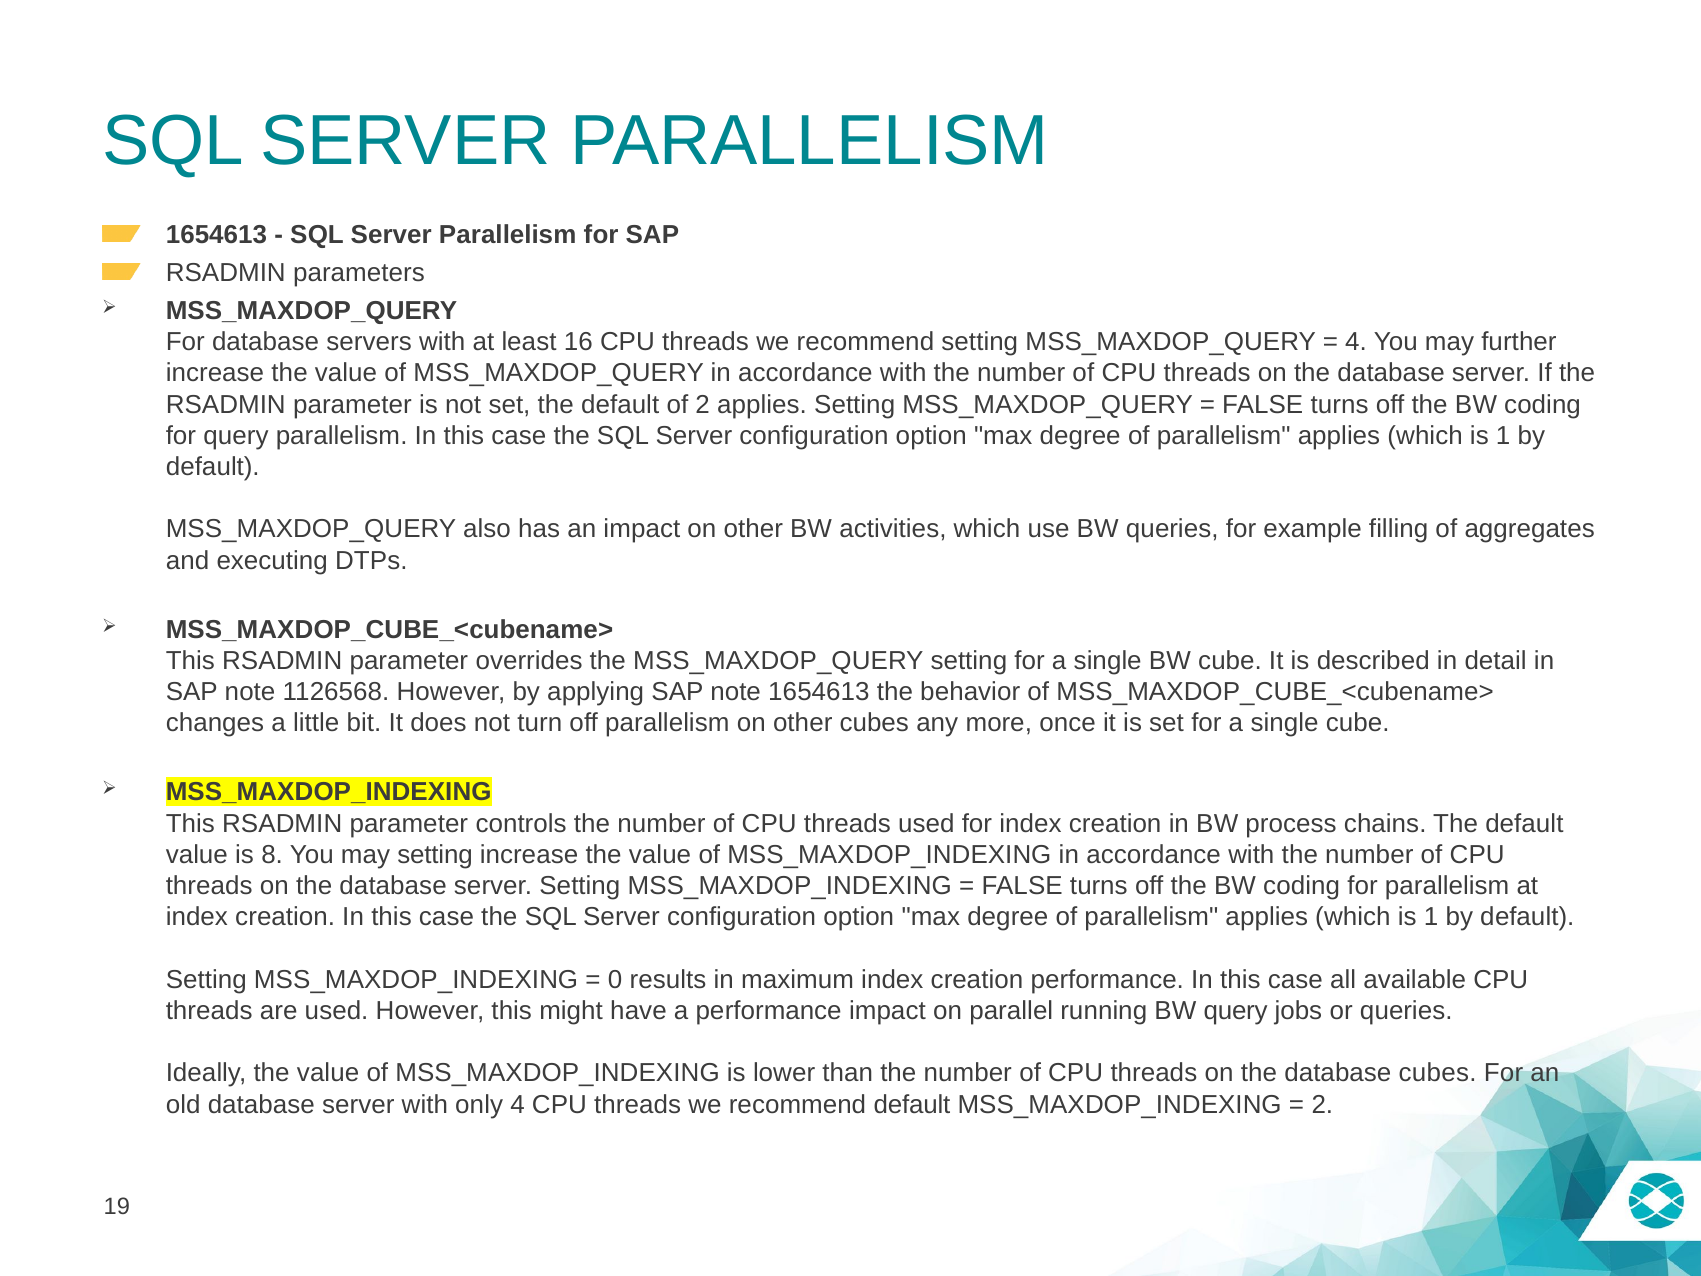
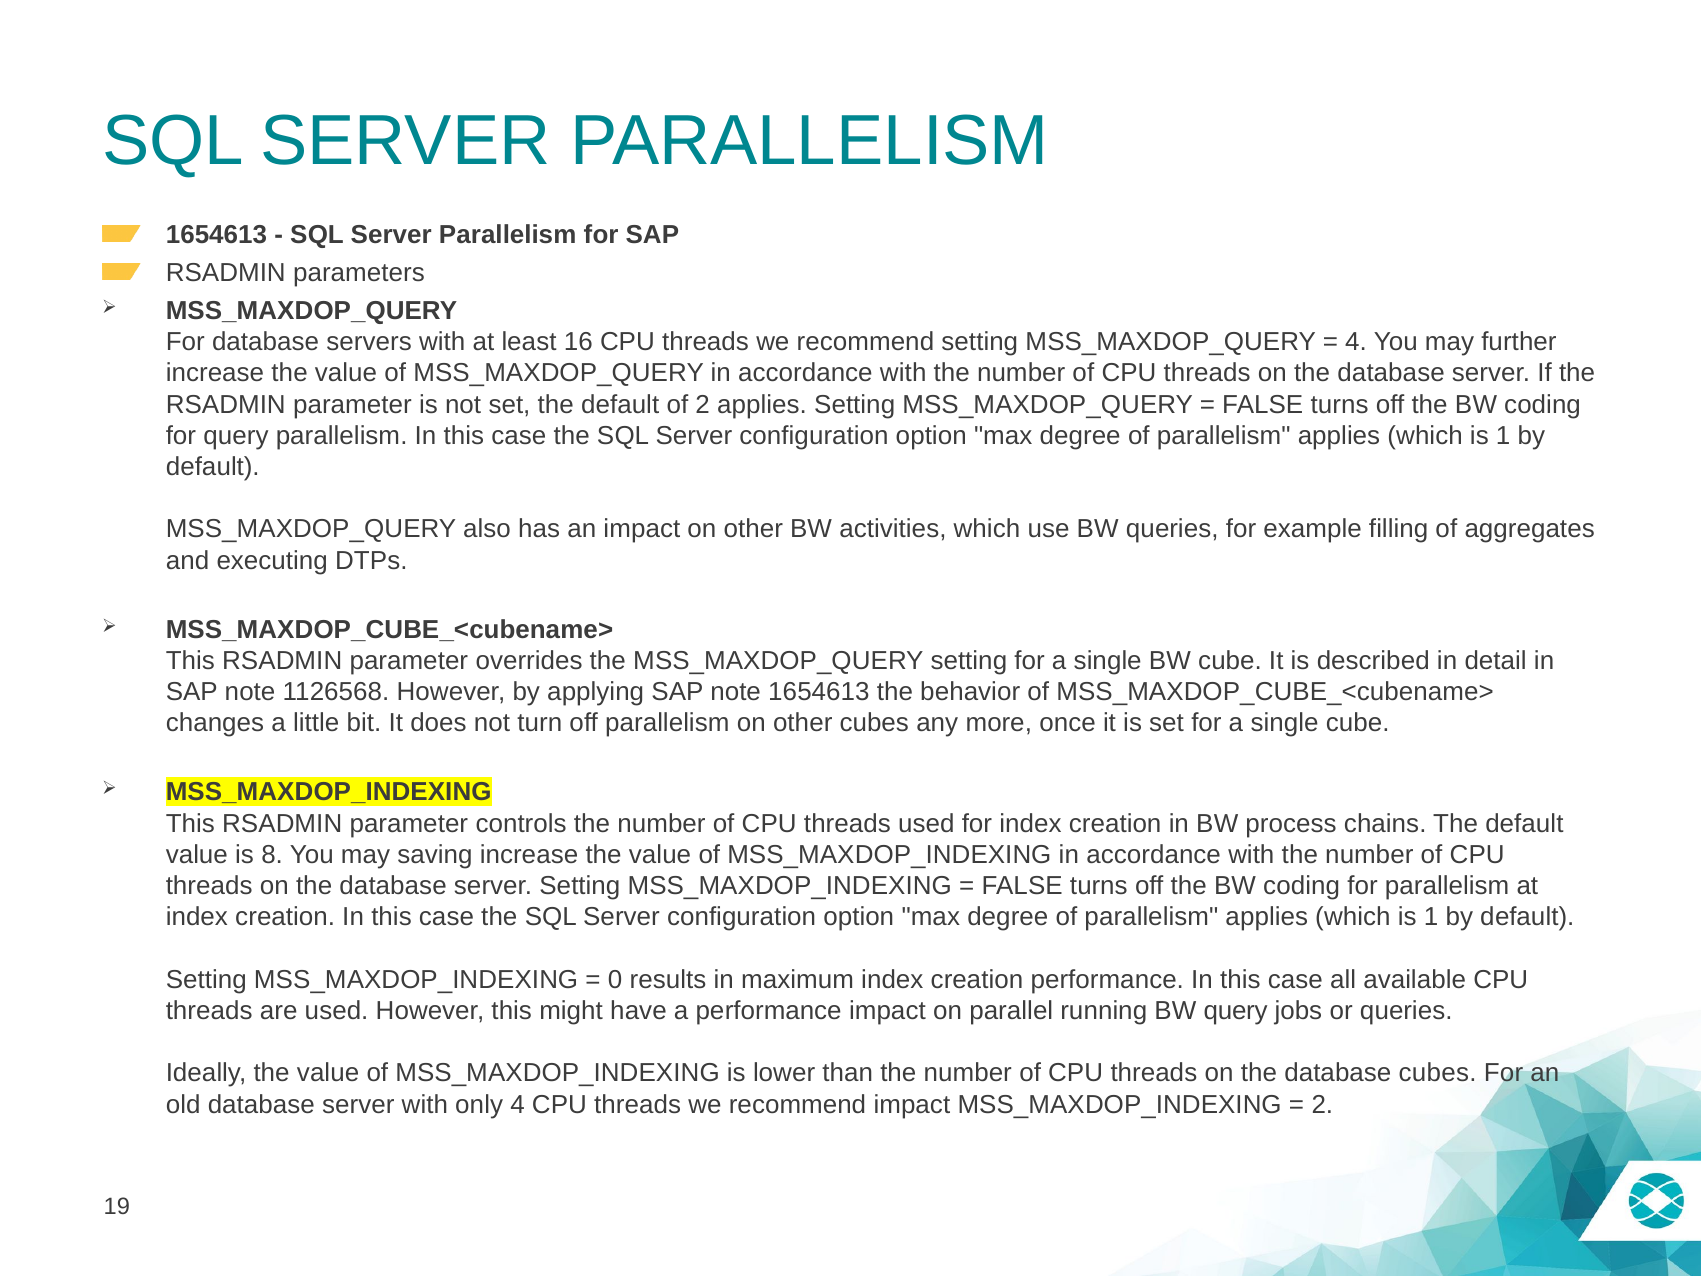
may setting: setting -> saving
recommend default: default -> impact
